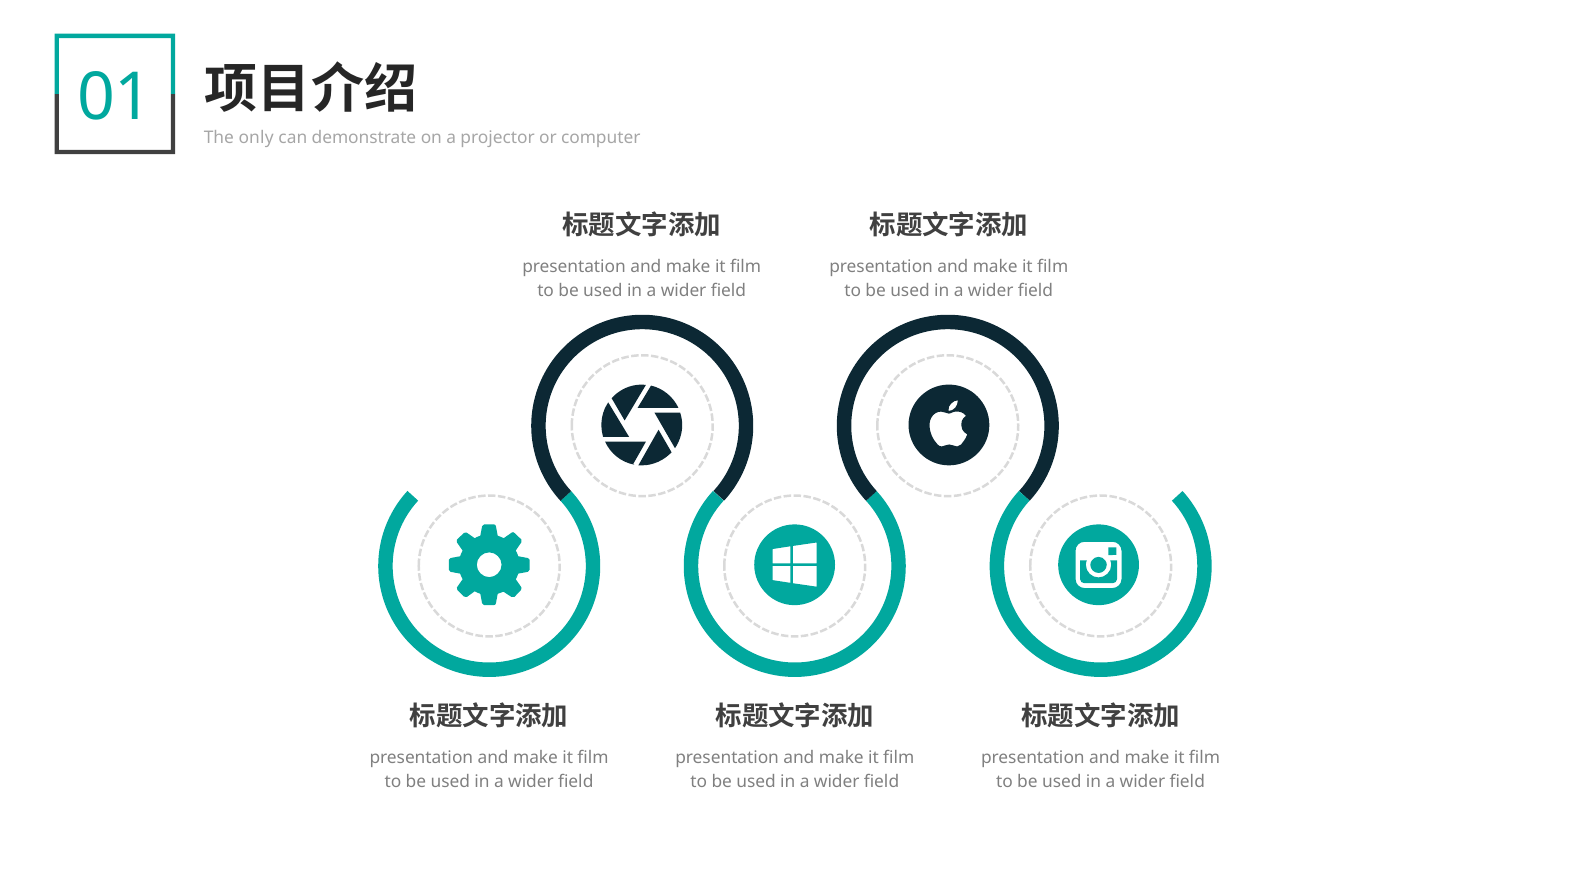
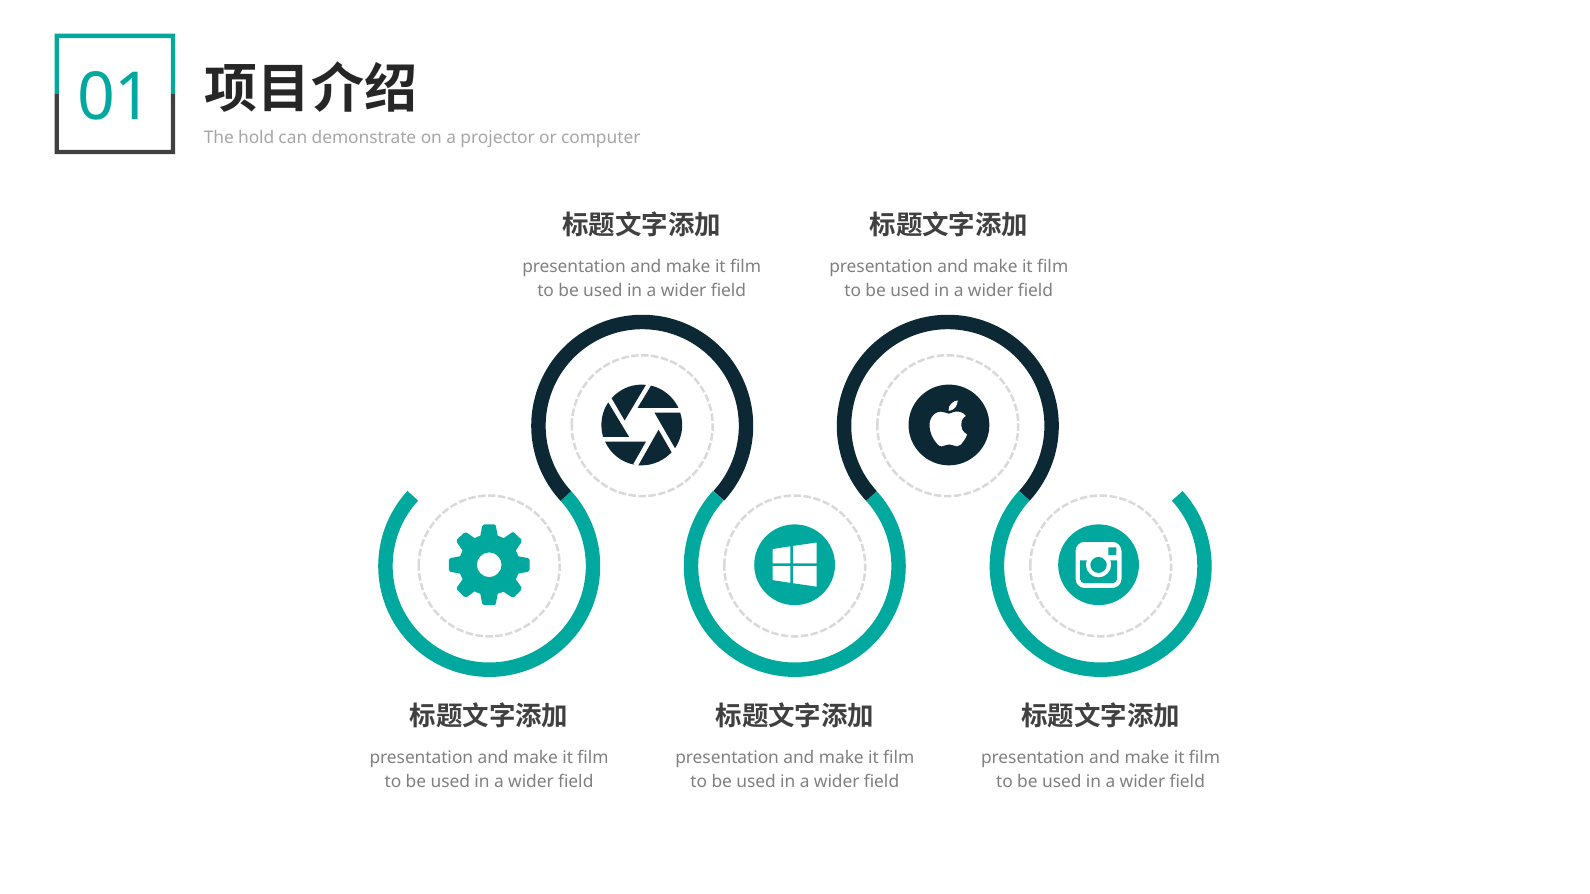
only: only -> hold
